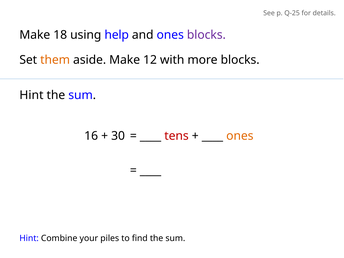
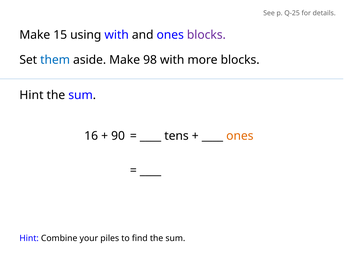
18: 18 -> 15
using help: help -> with
them colour: orange -> blue
12: 12 -> 98
30: 30 -> 90
tens colour: red -> black
